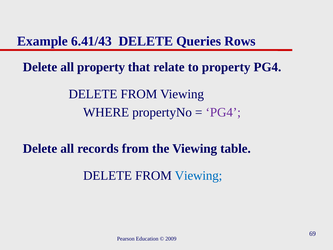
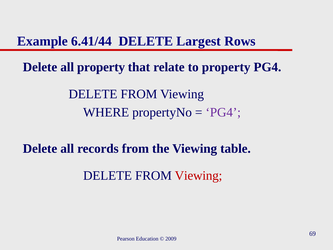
6.41/43: 6.41/43 -> 6.41/44
Queries: Queries -> Largest
Viewing at (199, 175) colour: blue -> red
